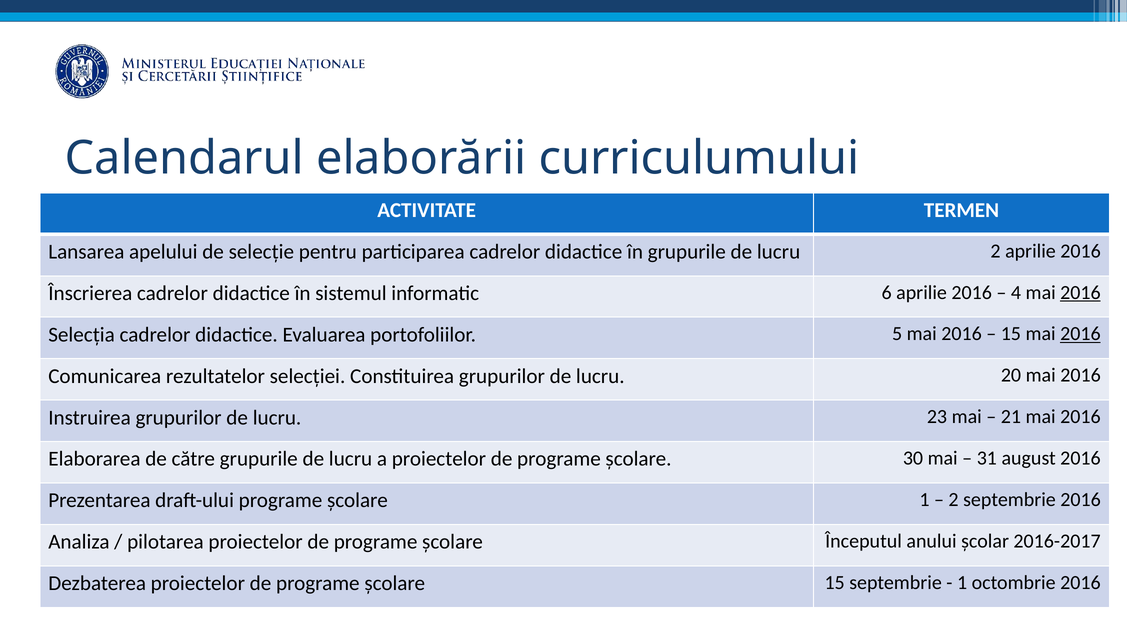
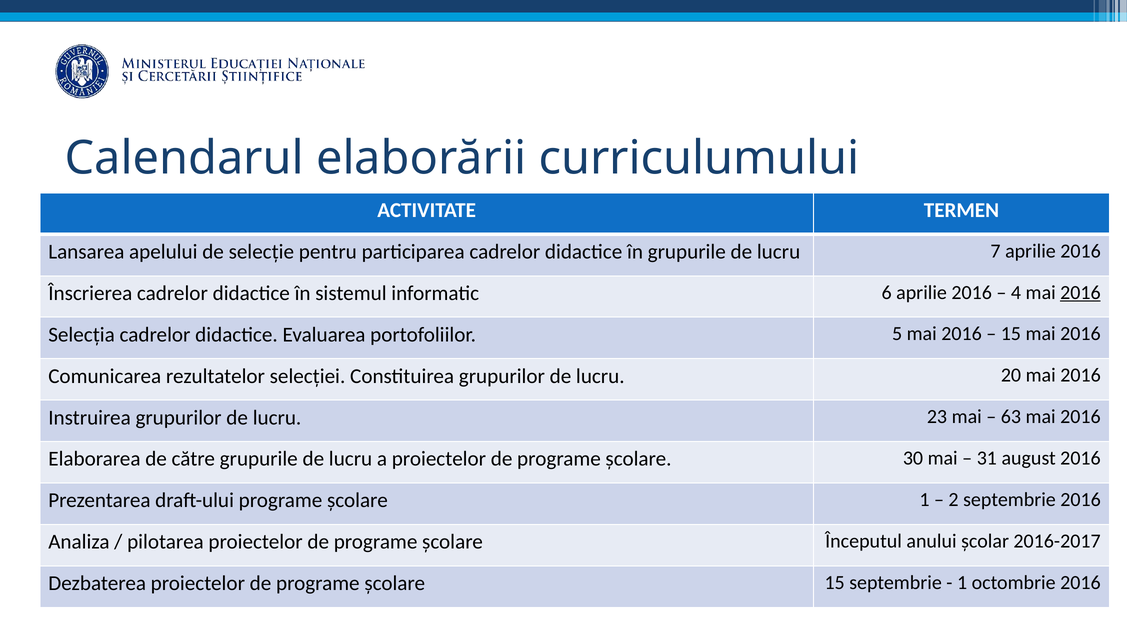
lucru 2: 2 -> 7
2016 at (1080, 334) underline: present -> none
21: 21 -> 63
